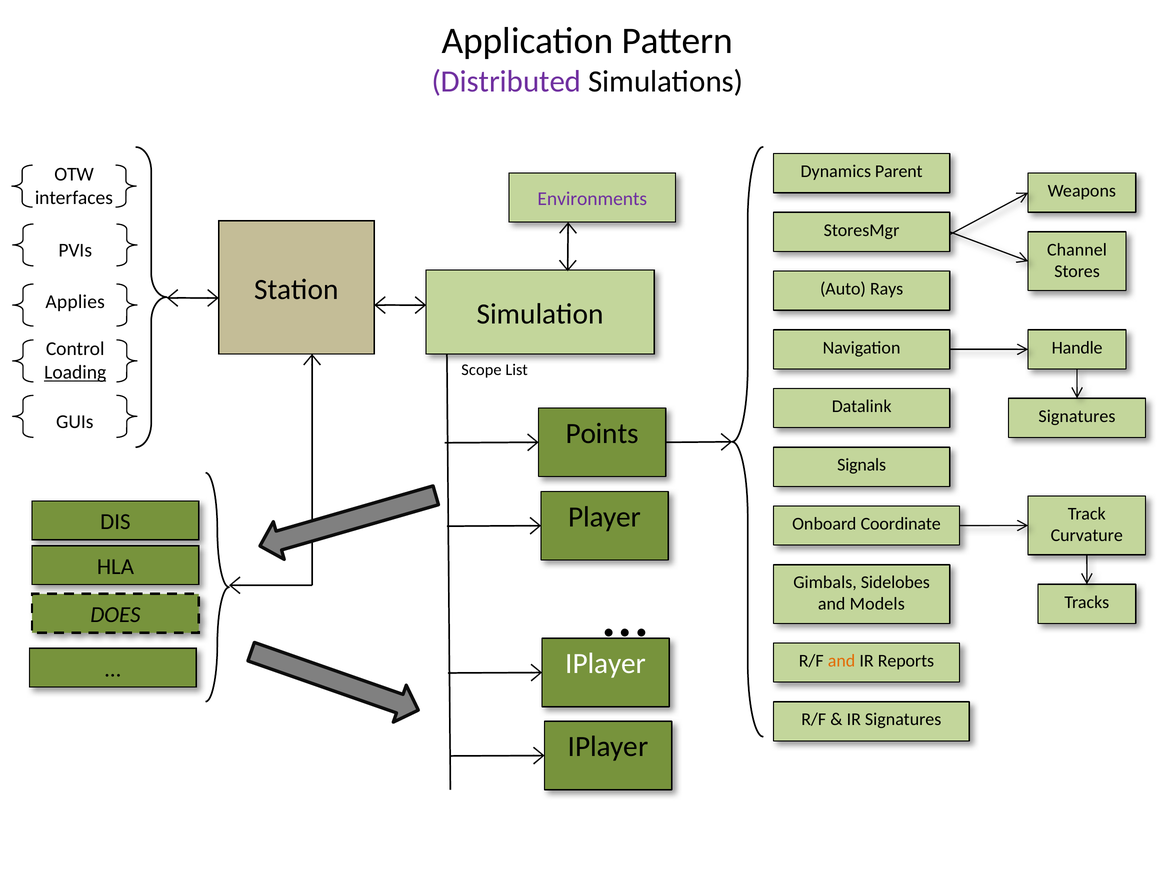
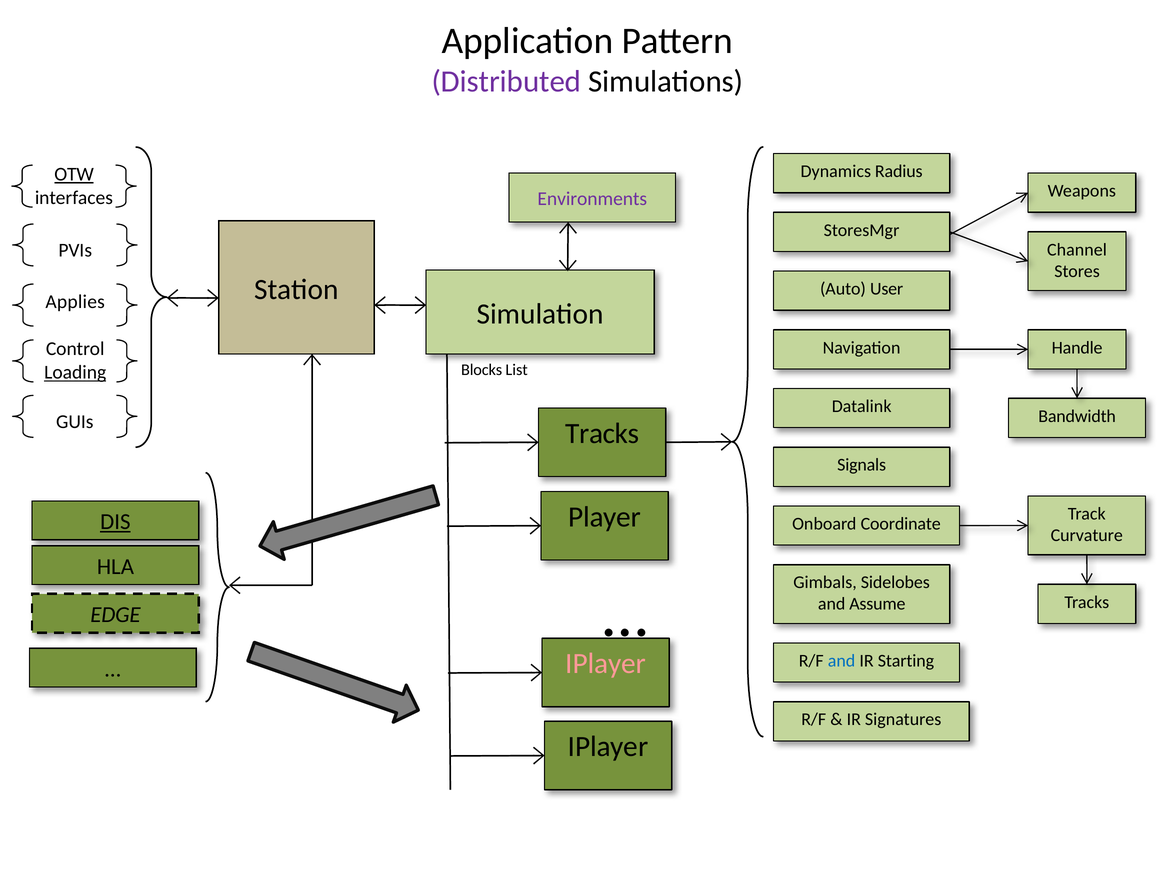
Parent: Parent -> Radius
OTW underline: none -> present
Rays: Rays -> User
Scope: Scope -> Blocks
Signatures at (1077, 416): Signatures -> Bandwidth
GUIs Points: Points -> Tracks
DIS underline: none -> present
Models: Models -> Assume
DOES: DOES -> EDGE
IPlayer at (606, 664) colour: white -> pink
and at (842, 661) colour: orange -> blue
Reports: Reports -> Starting
